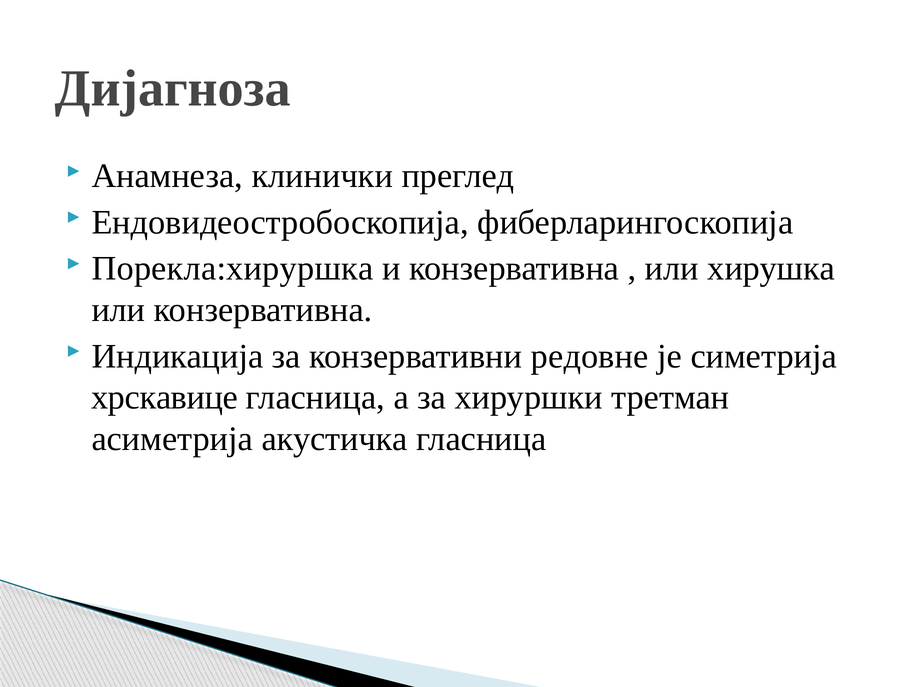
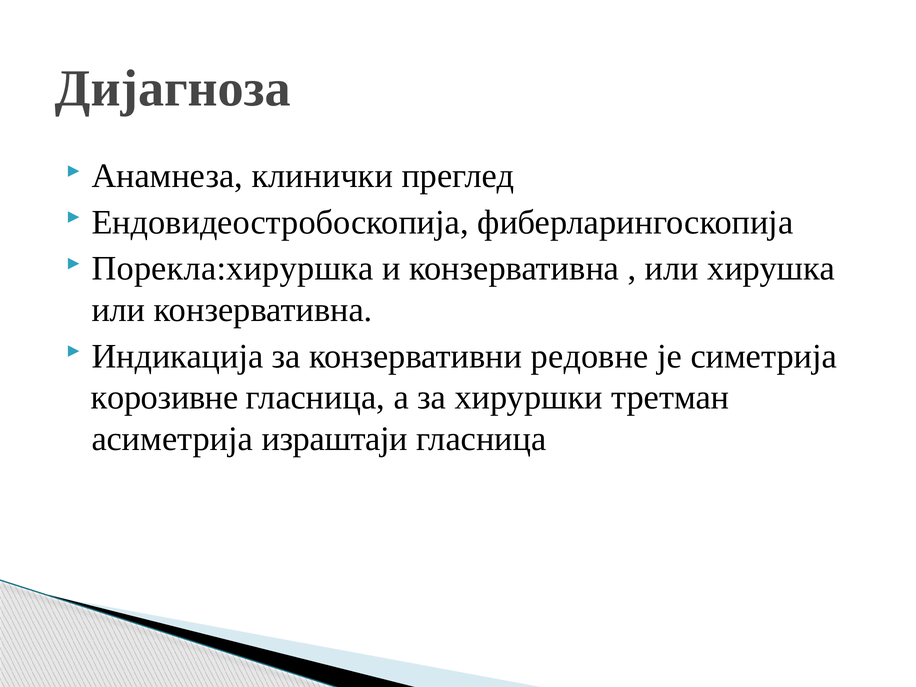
хрскавице: хрскавице -> корозивне
акустичка: акустичка -> израштаји
